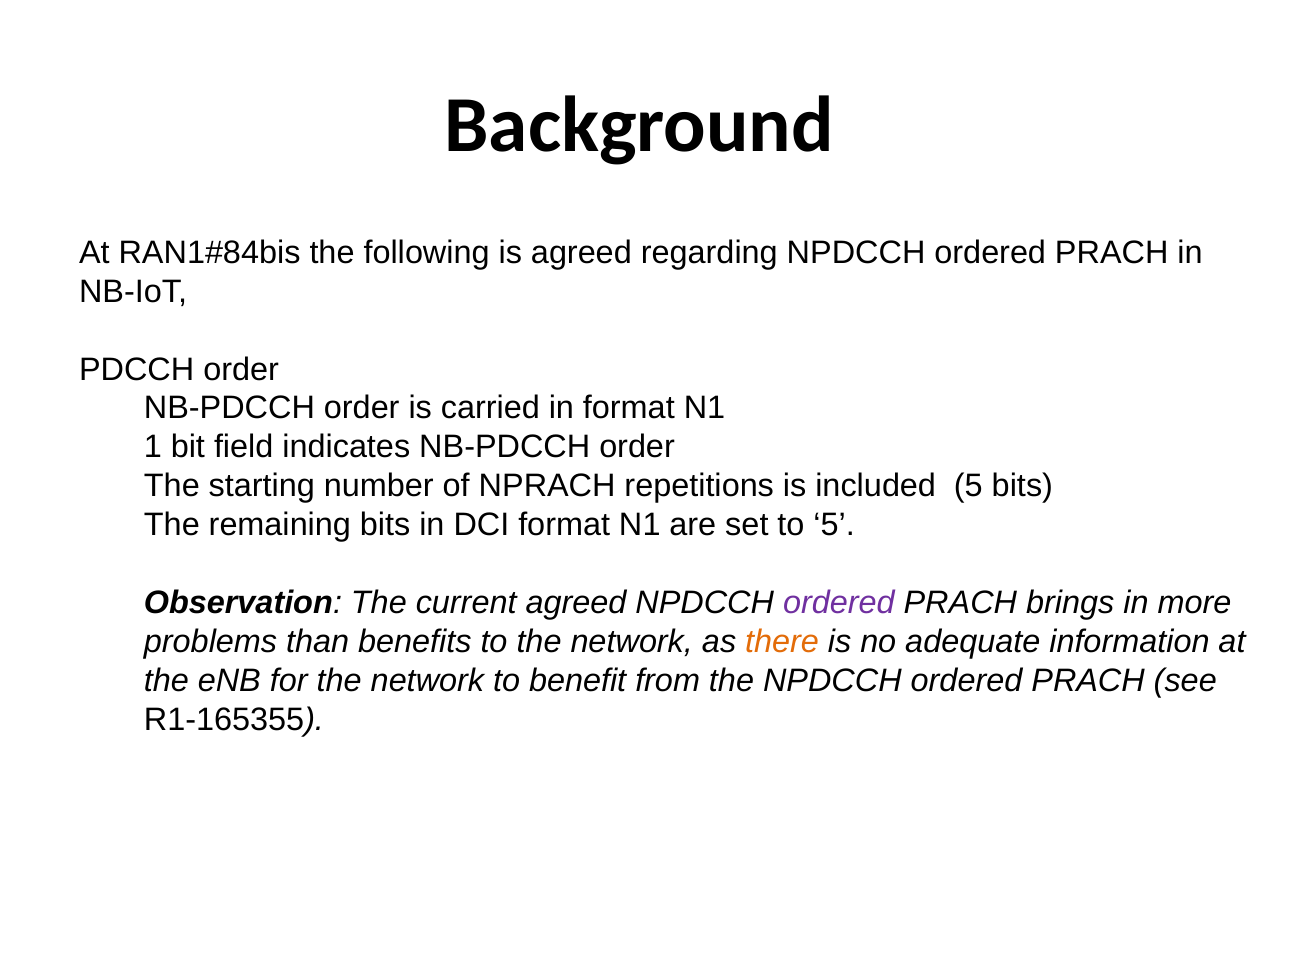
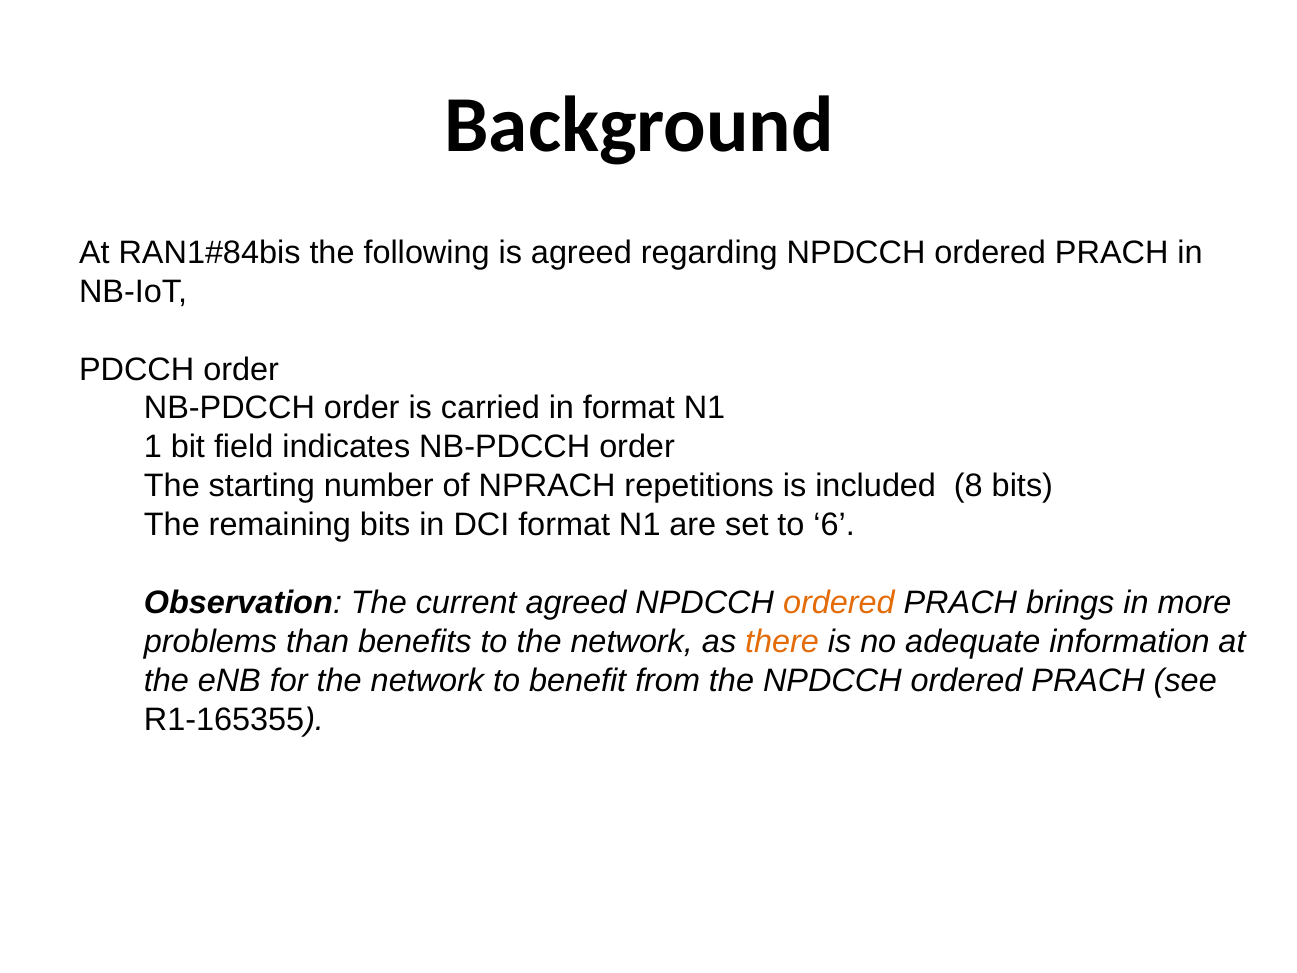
included 5: 5 -> 8
to 5: 5 -> 6
ordered at (839, 603) colour: purple -> orange
